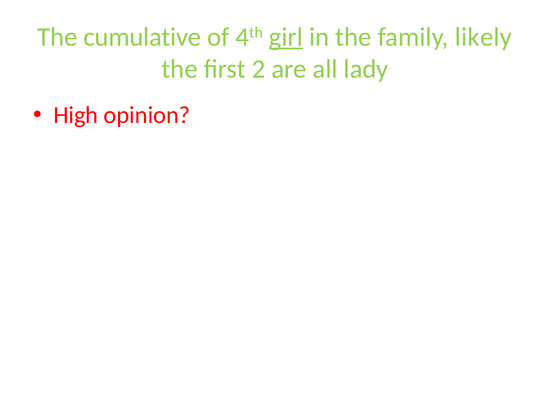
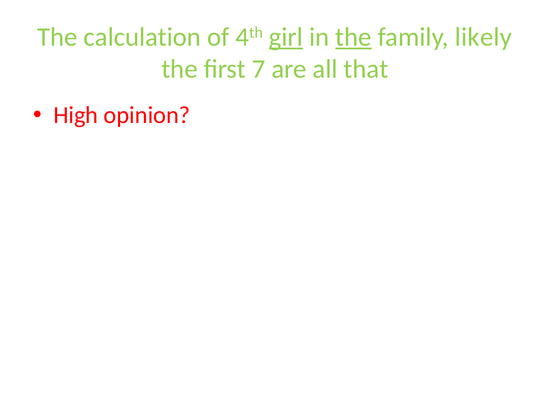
cumulative: cumulative -> calculation
the at (353, 37) underline: none -> present
2: 2 -> 7
lady: lady -> that
